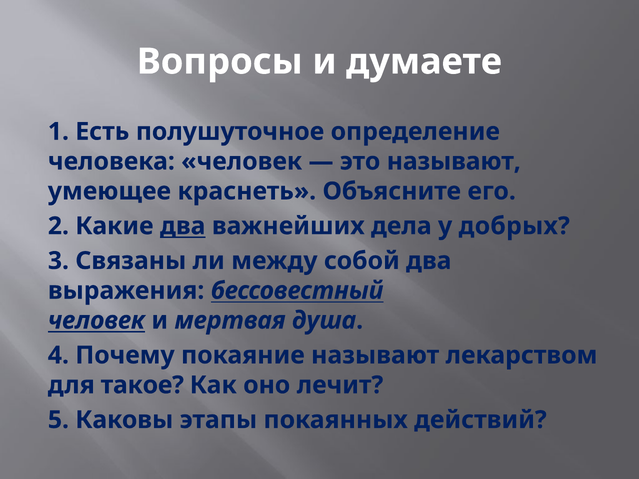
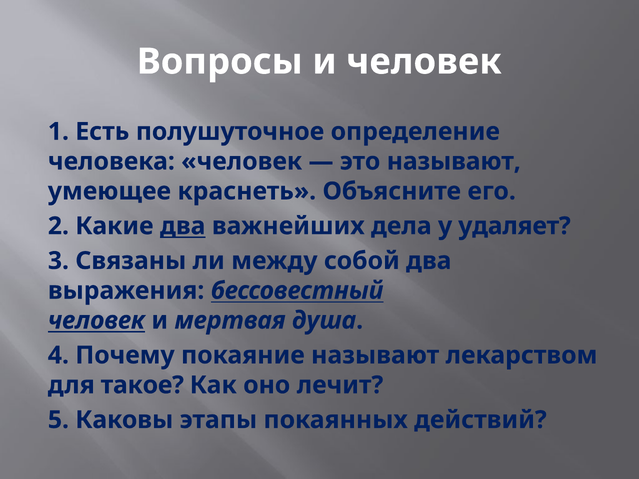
и думаете: думаете -> человек
добрых: добрых -> удаляет
